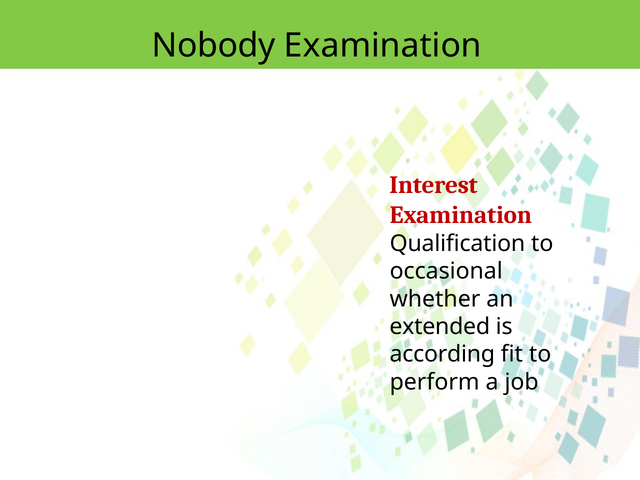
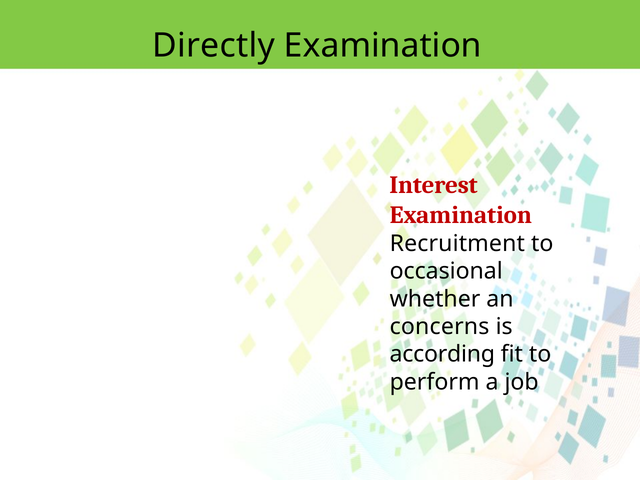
Nobody: Nobody -> Directly
Qualification: Qualification -> Recruitment
extended: extended -> concerns
